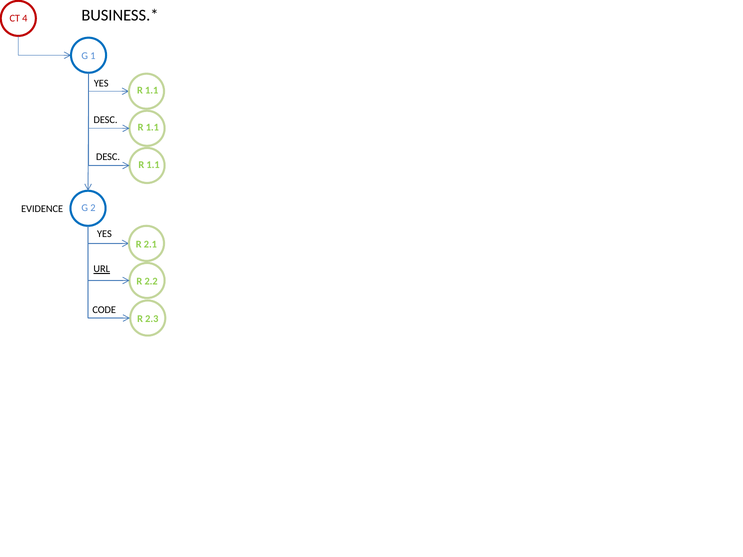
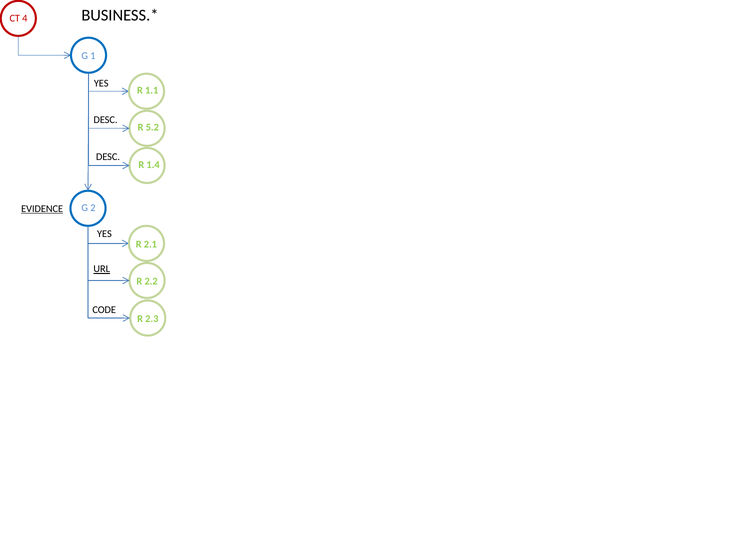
1.1 at (152, 127): 1.1 -> 5.2
1.1 at (153, 165): 1.1 -> 1.4
EVIDENCE underline: none -> present
